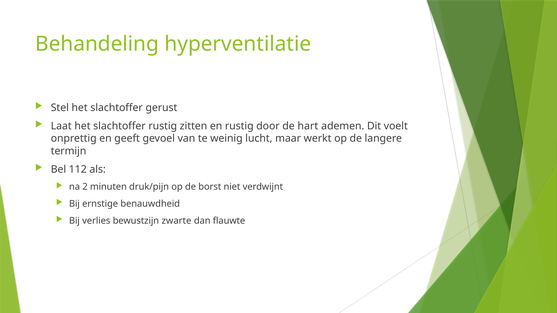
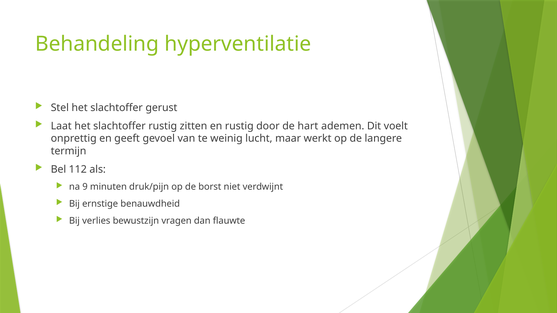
2: 2 -> 9
zwarte: zwarte -> vragen
